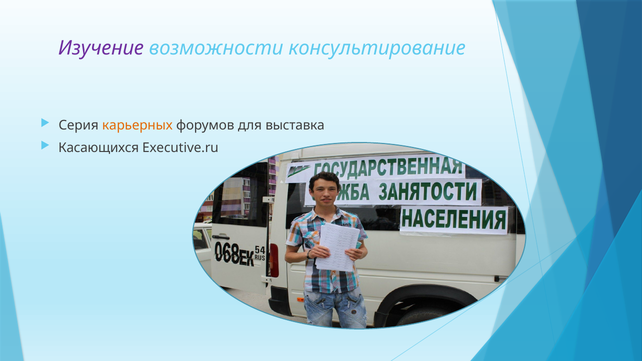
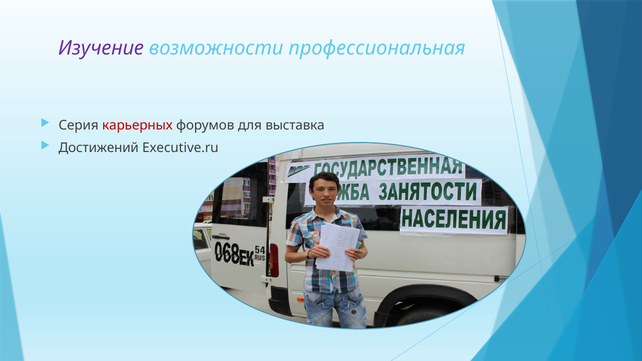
консультирование: консультирование -> профессиональная
карьерных colour: orange -> red
Касающихся: Касающихся -> Достижений
